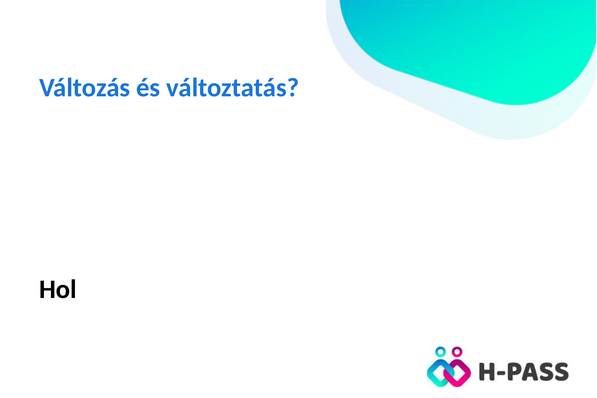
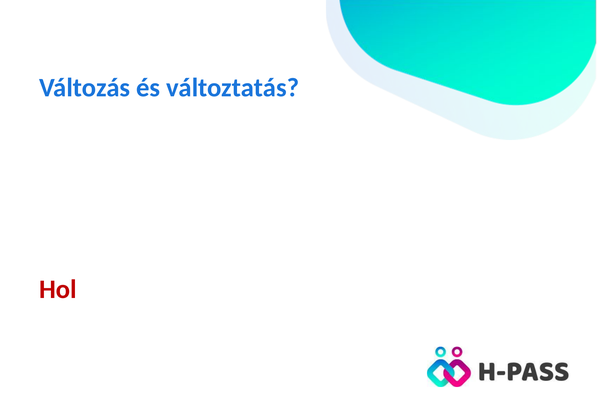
Hol colour: black -> red
